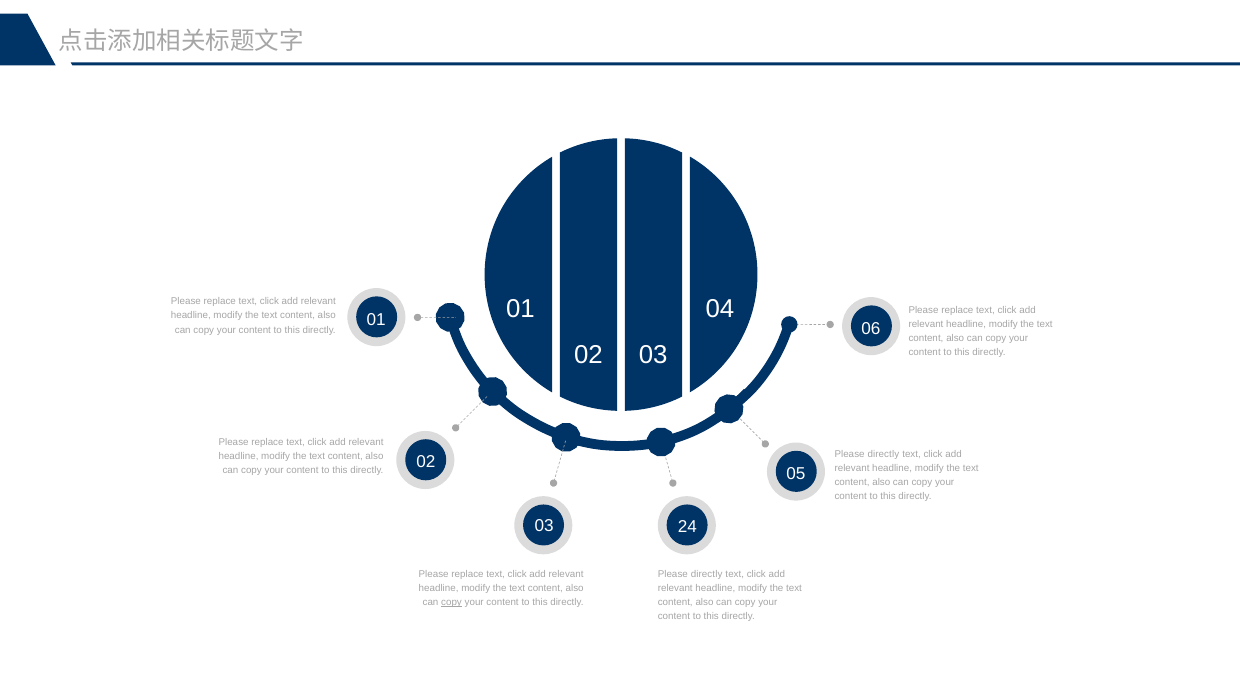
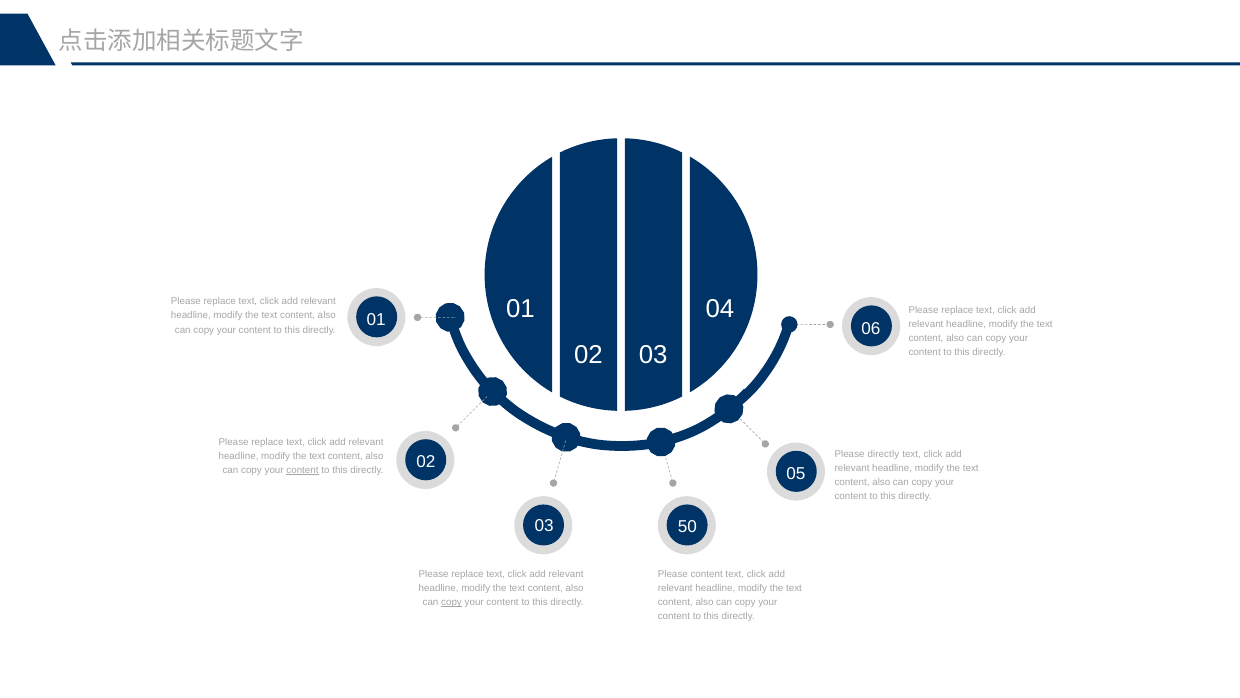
content at (303, 470) underline: none -> present
24: 24 -> 50
directly at (707, 573): directly -> content
